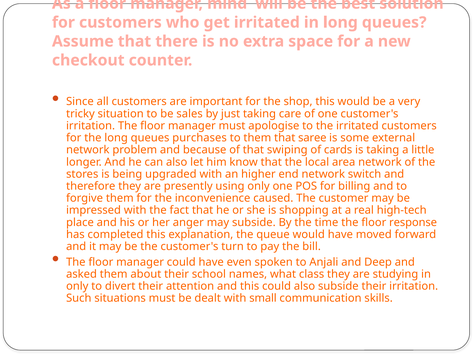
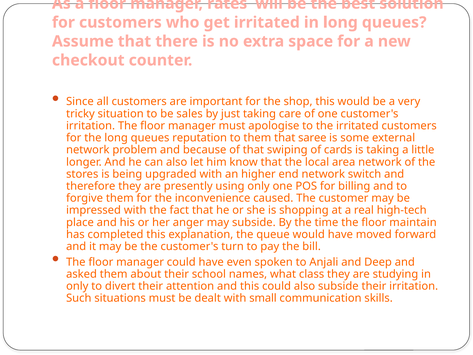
mind: mind -> rates
purchases: purchases -> reputation
response: response -> maintain
